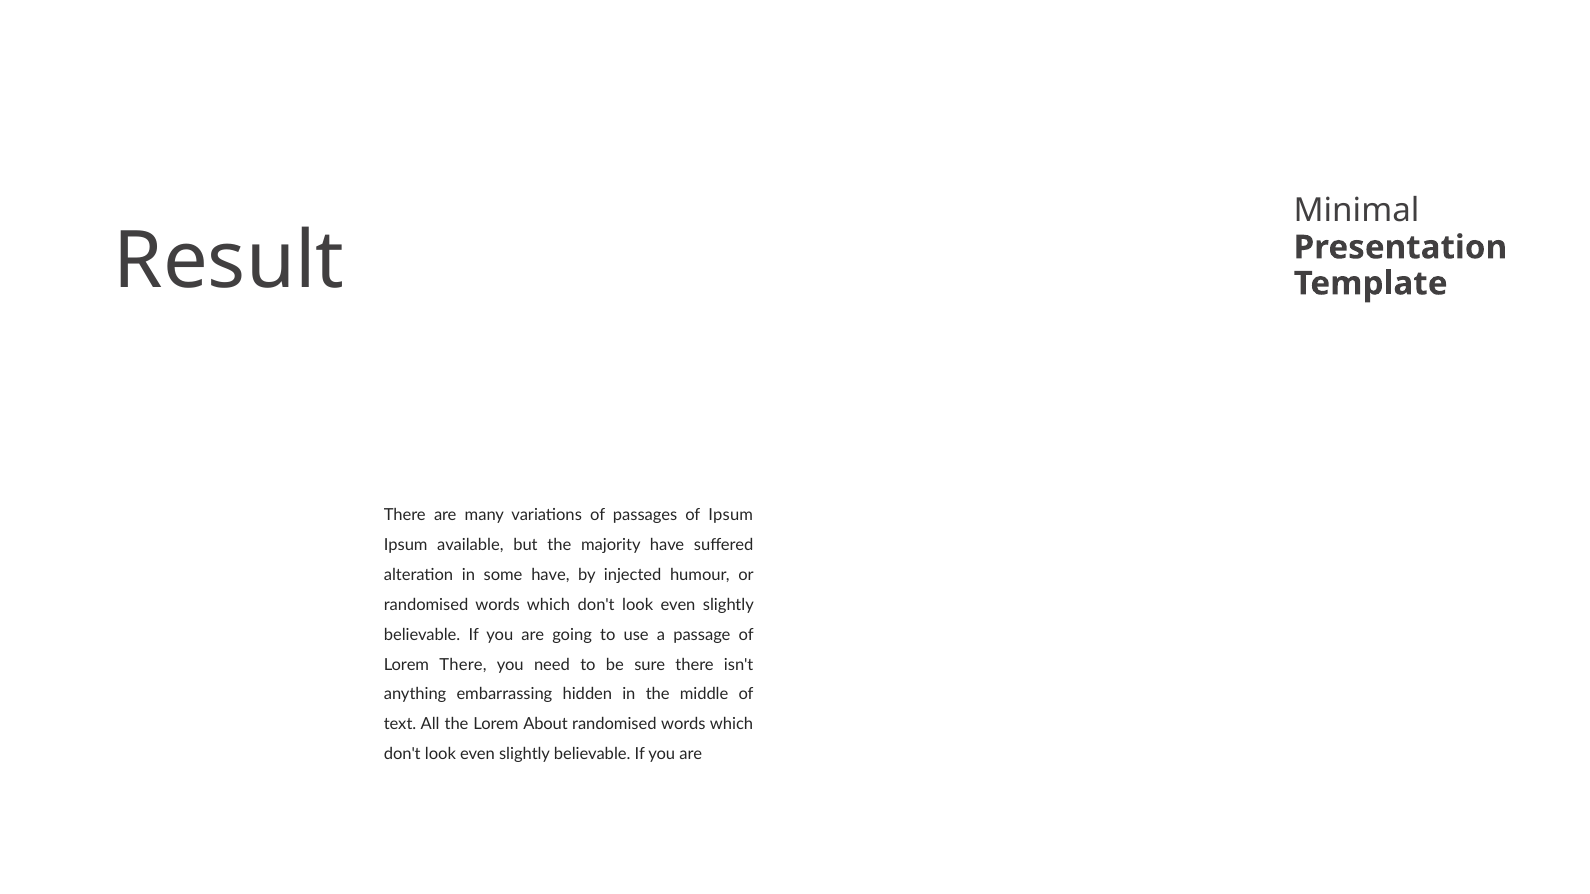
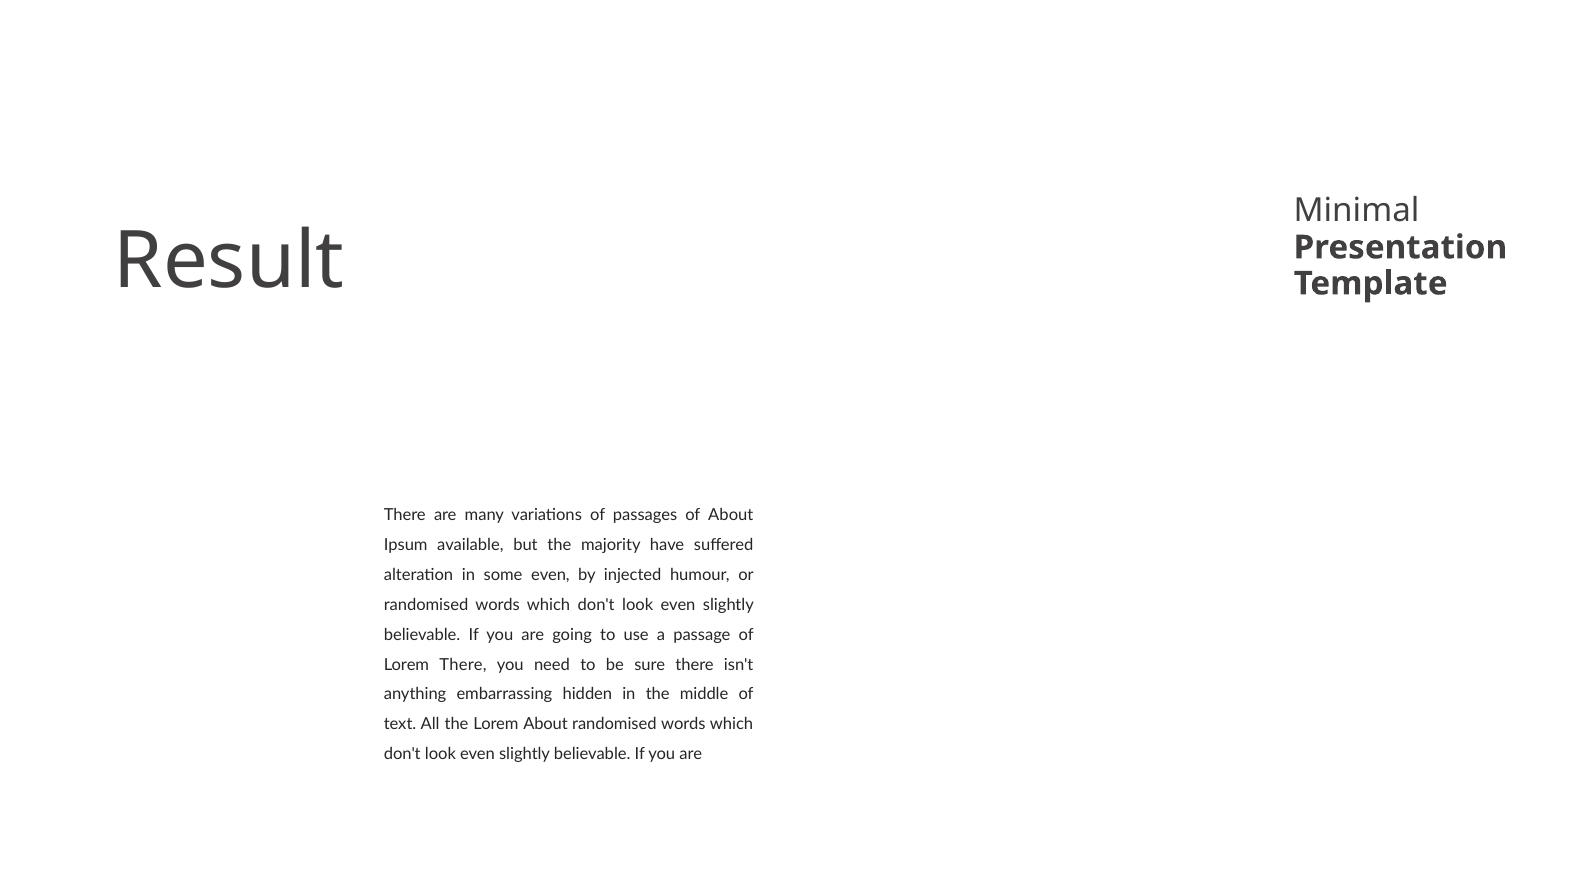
of Ipsum: Ipsum -> About
some have: have -> even
